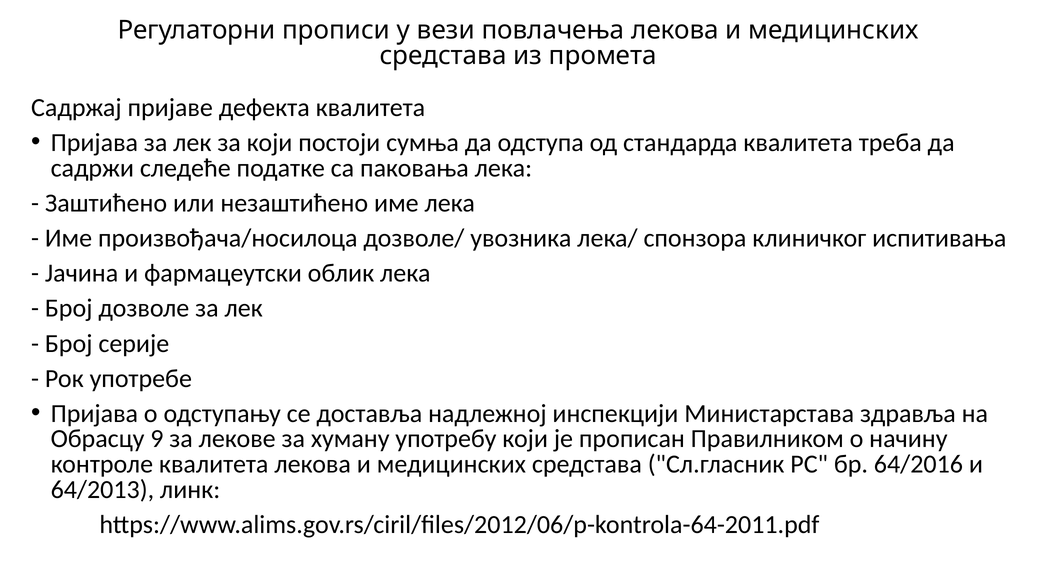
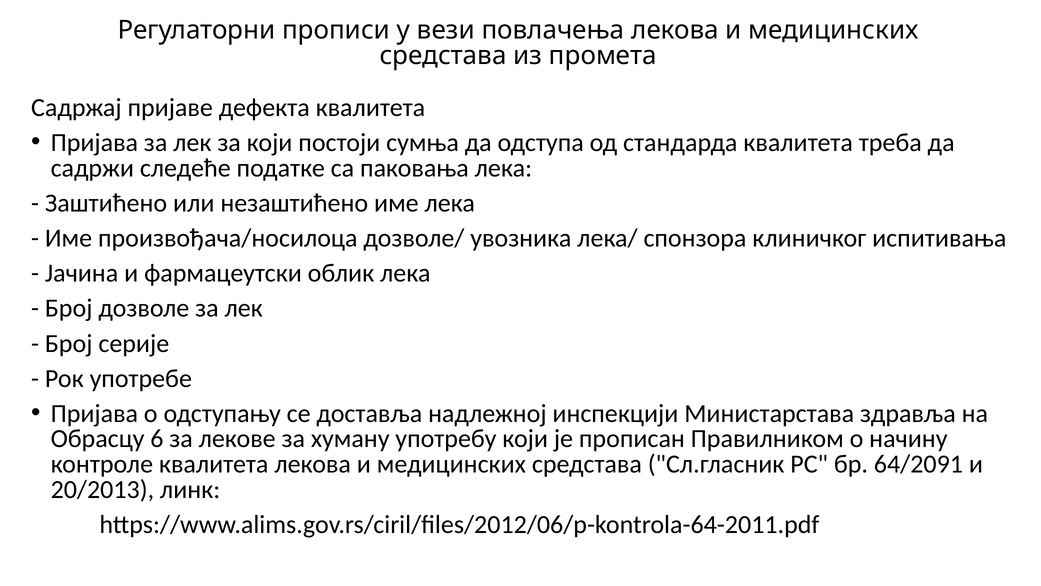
9: 9 -> 6
64/2016: 64/2016 -> 64/2091
64/2013: 64/2013 -> 20/2013
